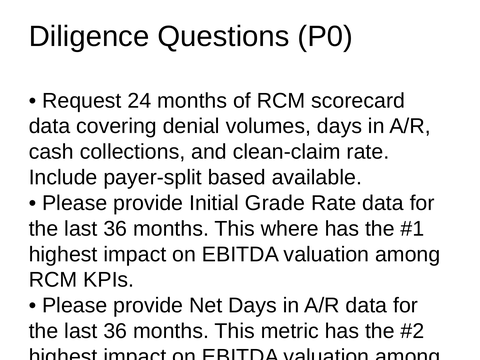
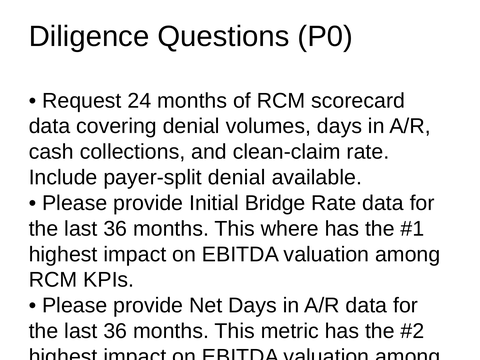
payer-split based: based -> denial
Grade: Grade -> Bridge
